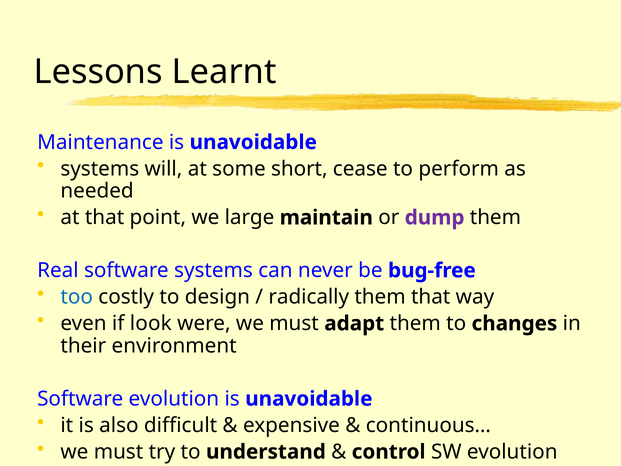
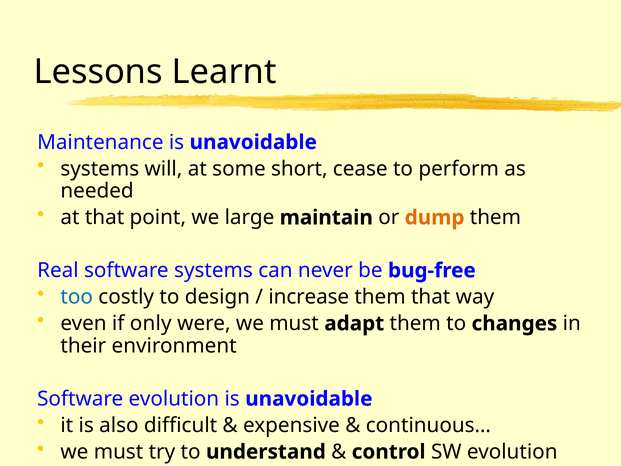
dump colour: purple -> orange
radically: radically -> increase
look: look -> only
